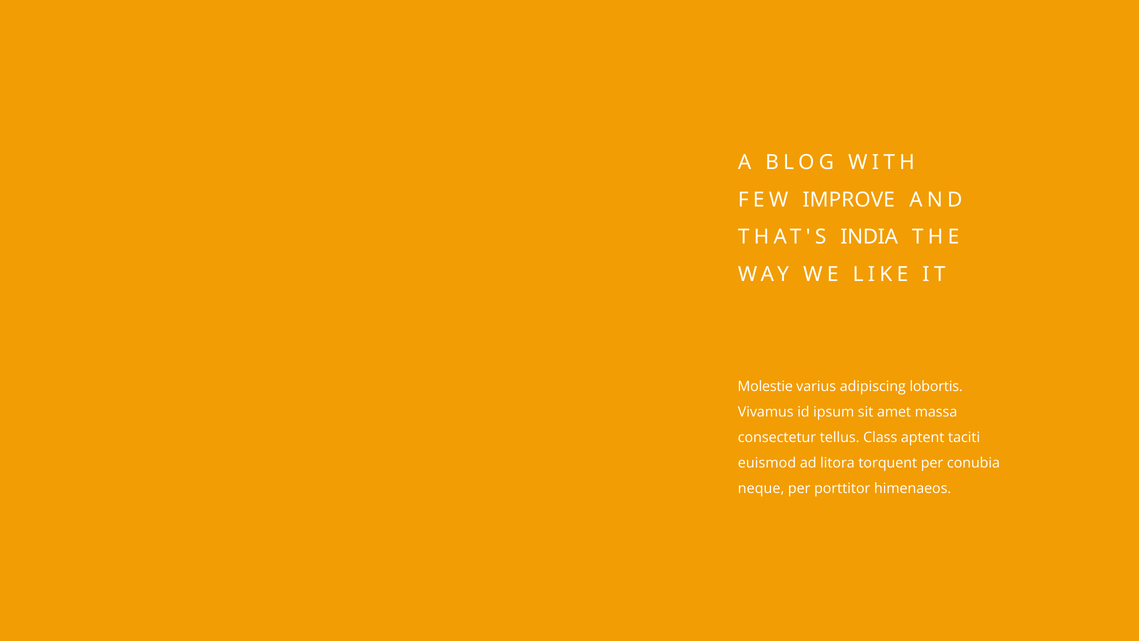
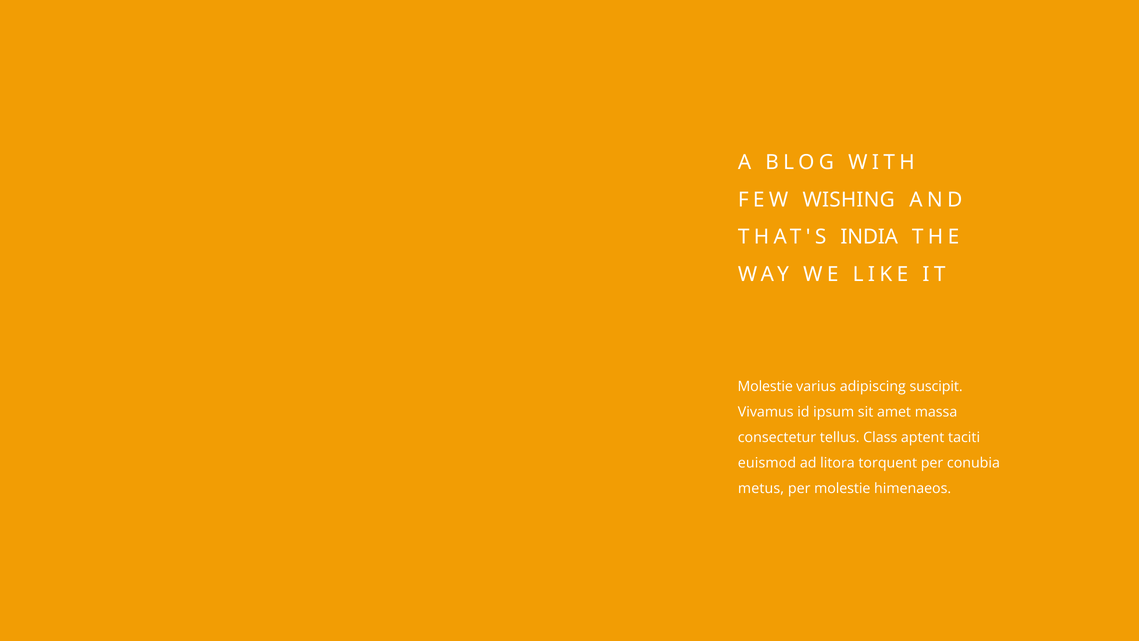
IMPROVE: IMPROVE -> WISHING
lobortis: lobortis -> suscipit
neque: neque -> metus
per porttitor: porttitor -> molestie
